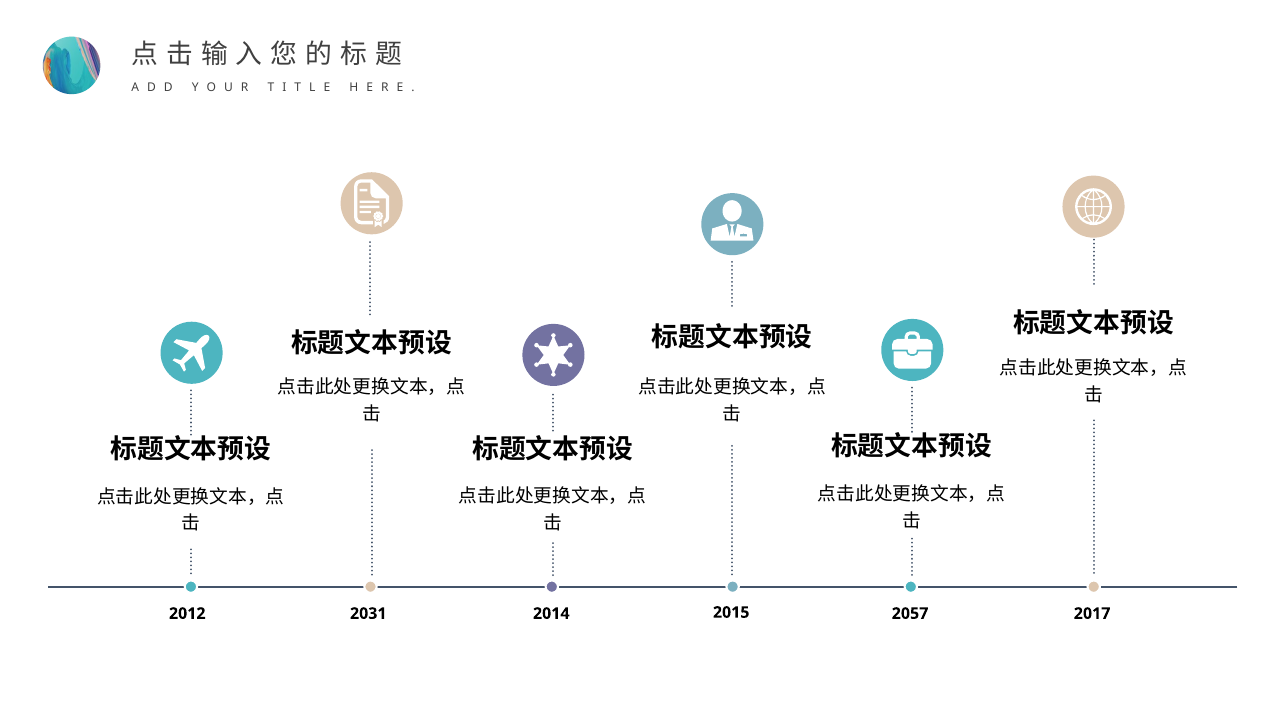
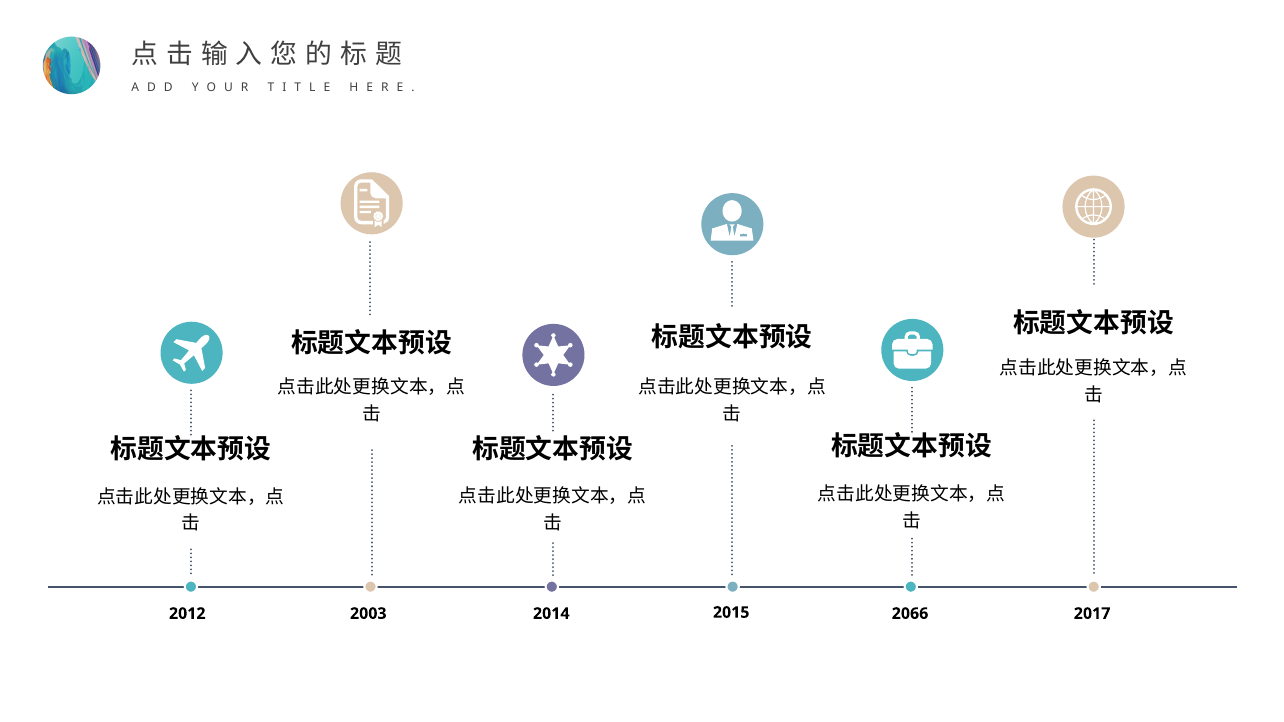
2031: 2031 -> 2003
2057: 2057 -> 2066
